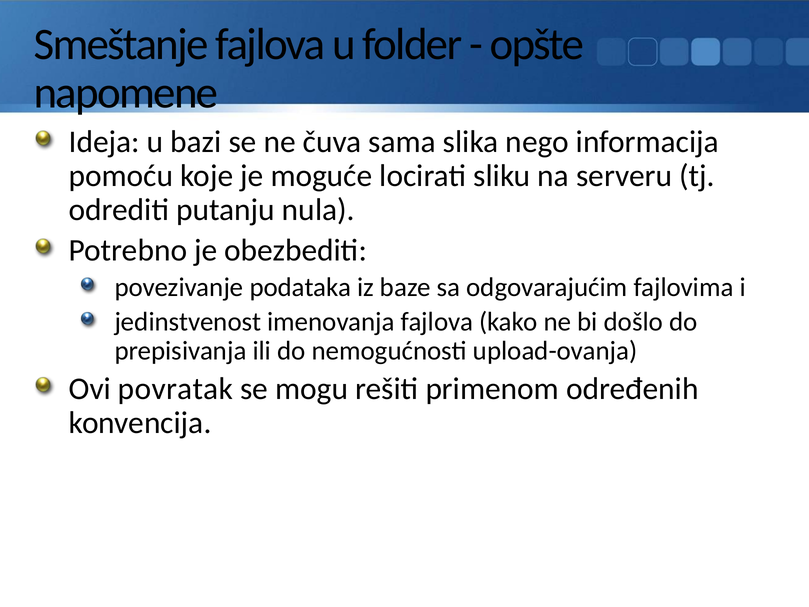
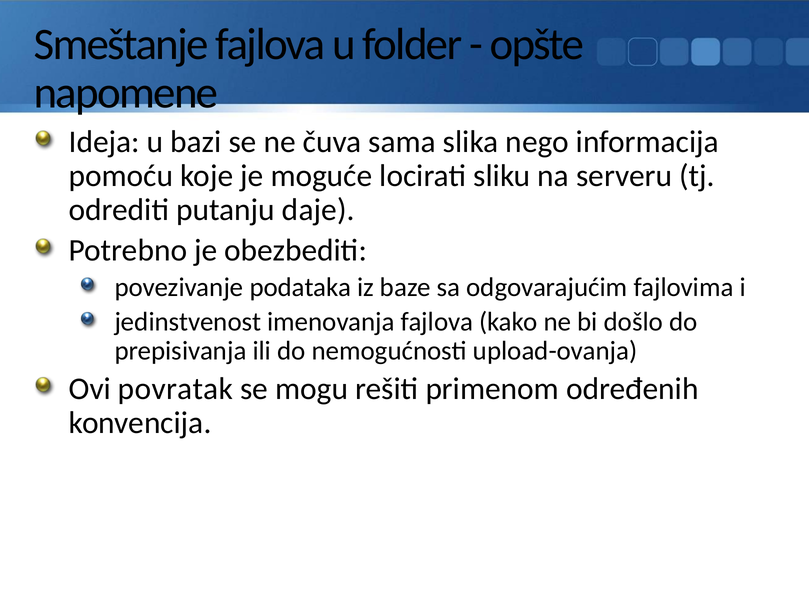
nula: nula -> daje
